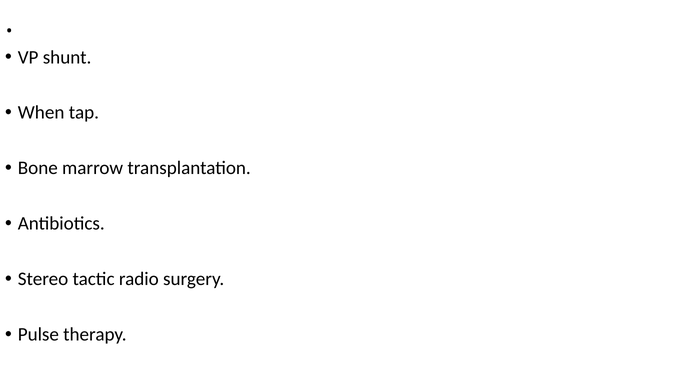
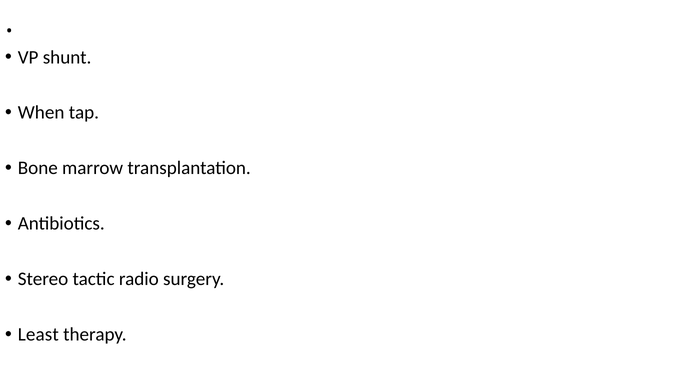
Pulse: Pulse -> Least
